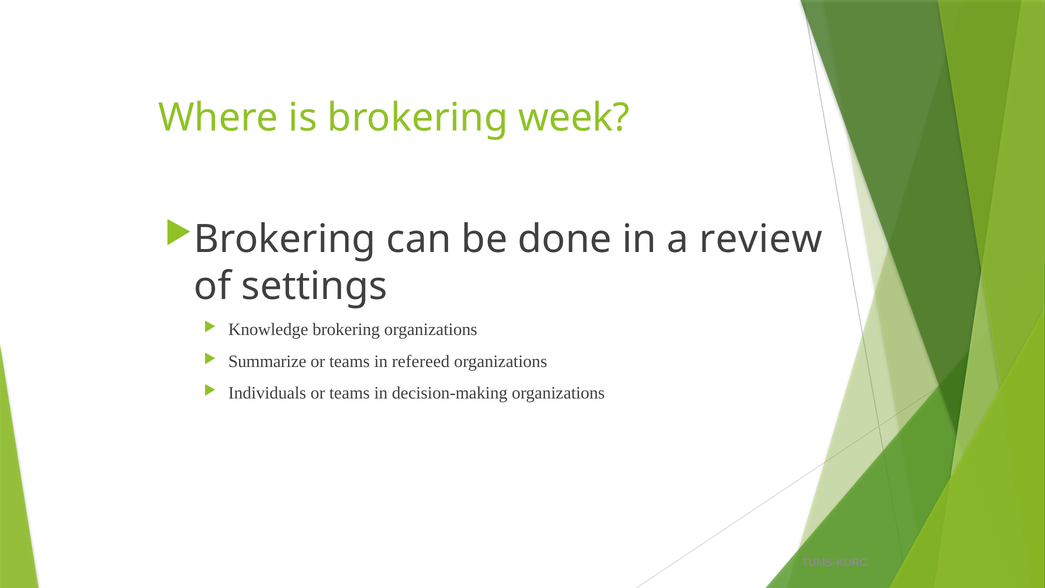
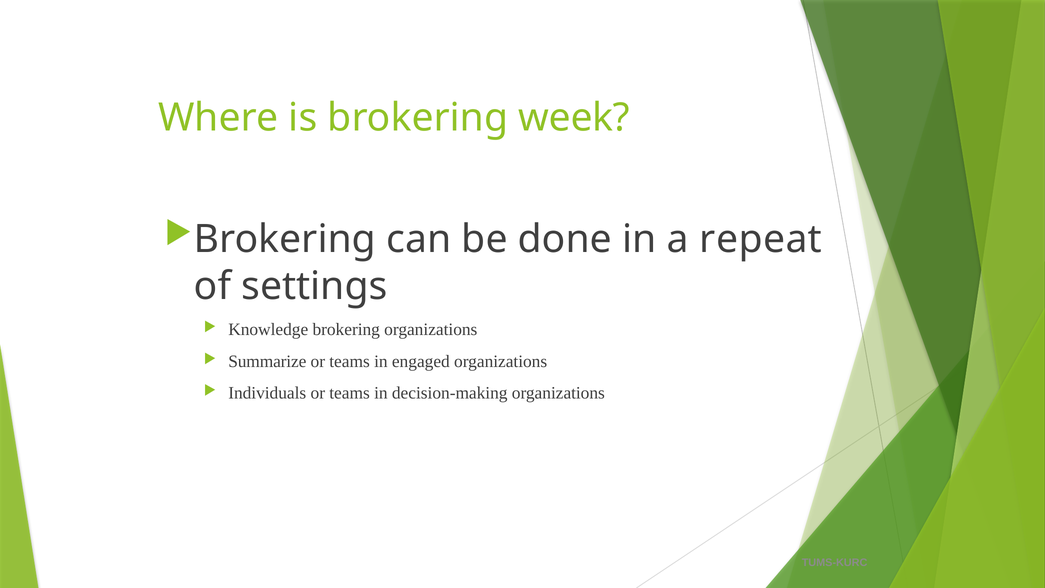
review: review -> repeat
refereed: refereed -> engaged
